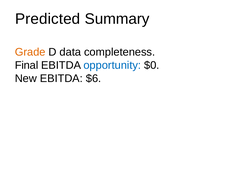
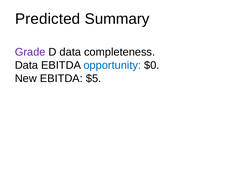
Grade colour: orange -> purple
Final at (27, 65): Final -> Data
$6: $6 -> $5
